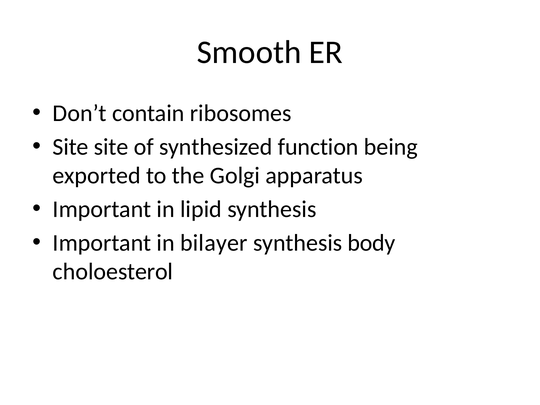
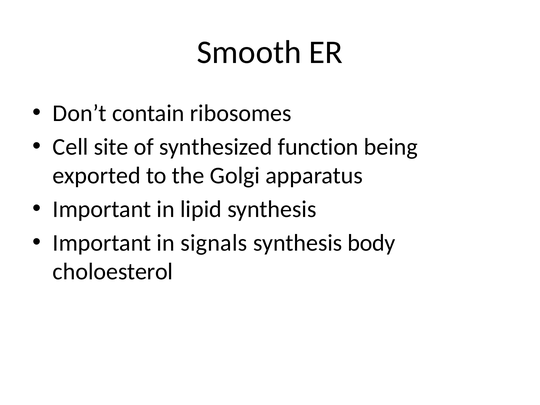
Site at (71, 147): Site -> Cell
bilayer: bilayer -> signals
